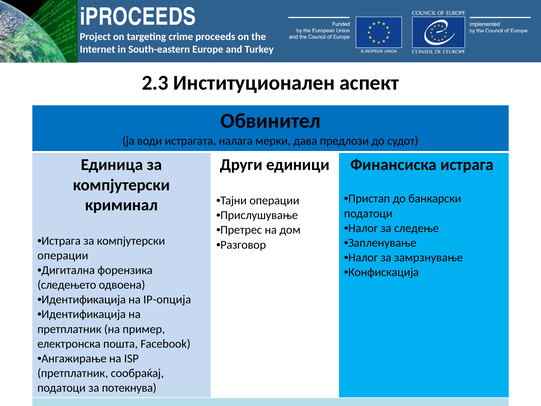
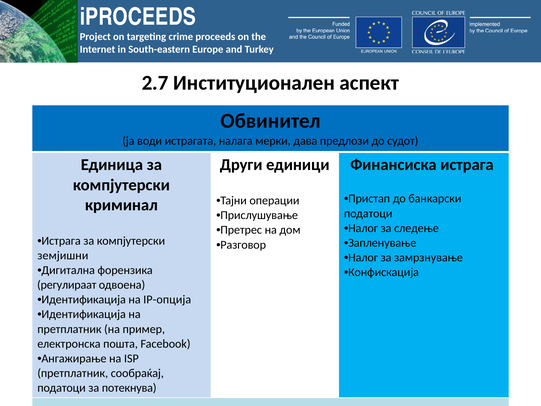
2.3: 2.3 -> 2.7
операции at (63, 255): операции -> земјишни
следењето: следењето -> регулираат
